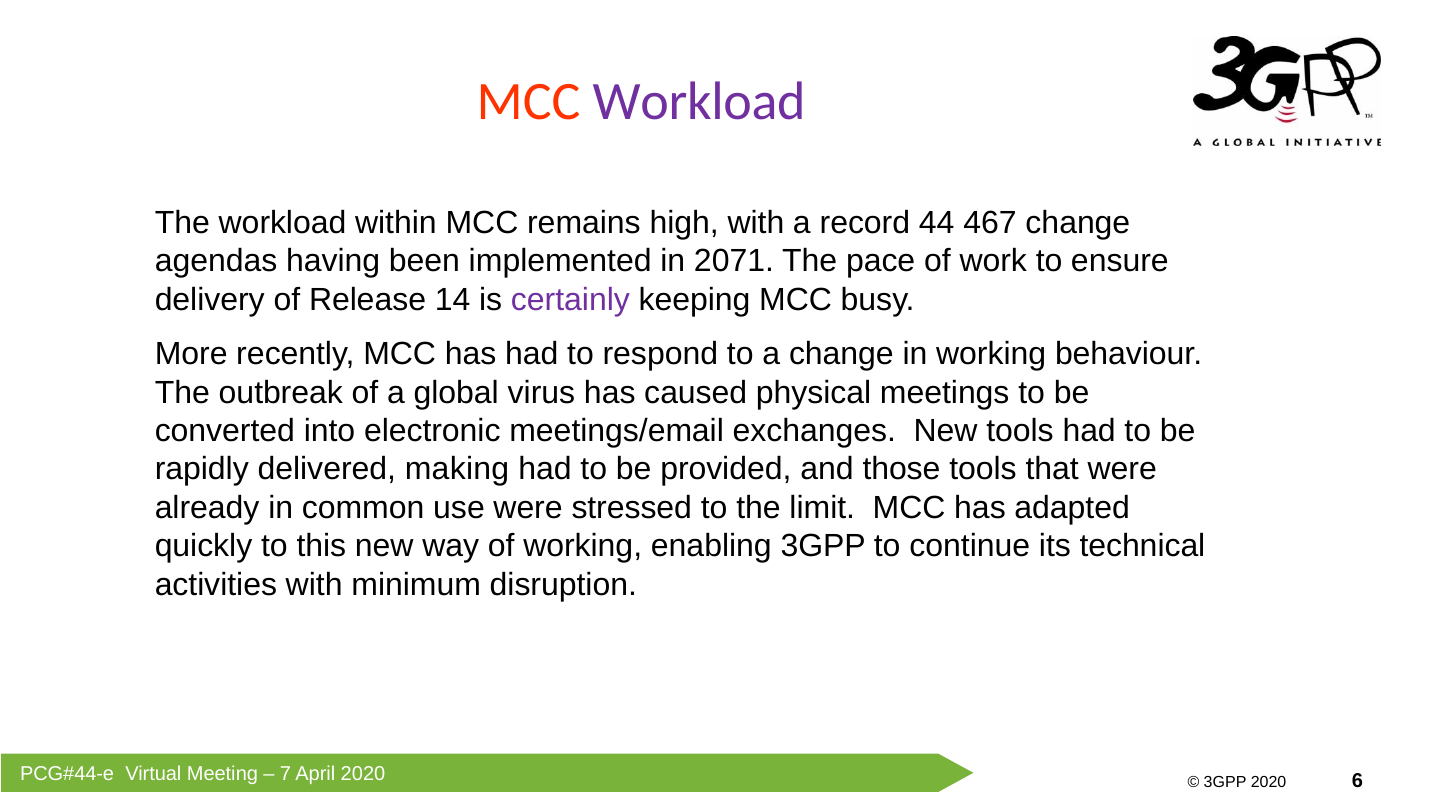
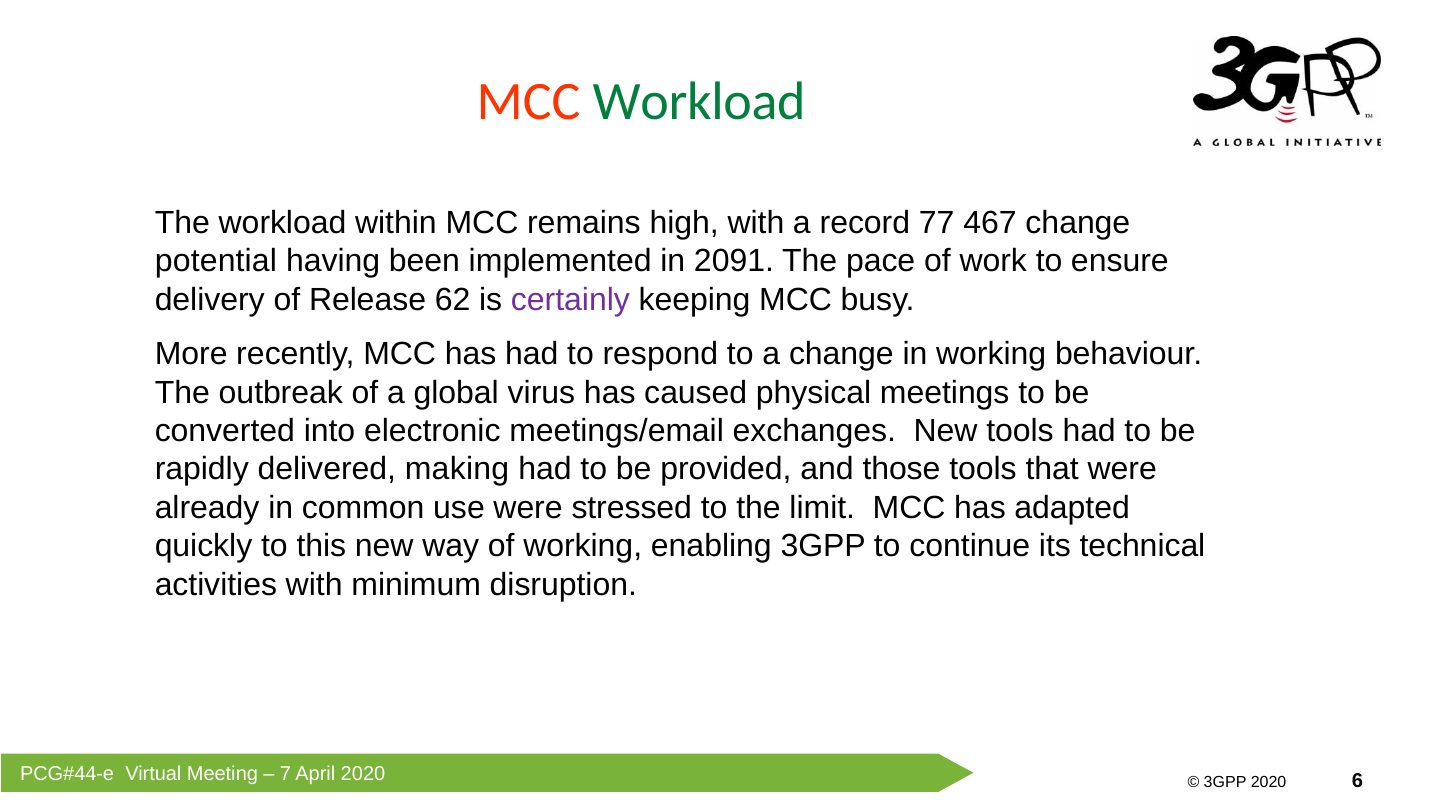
Workload at (699, 101) colour: purple -> green
44: 44 -> 77
agendas: agendas -> potential
2071: 2071 -> 2091
14: 14 -> 62
